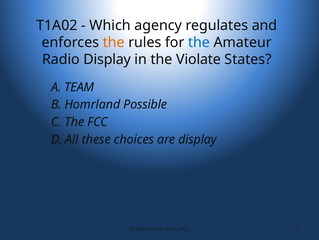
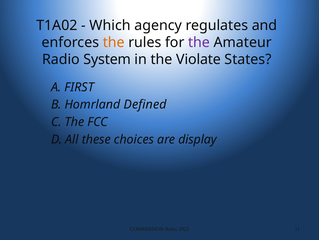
the at (199, 42) colour: blue -> purple
Radio Display: Display -> System
TEAM: TEAM -> FIRST
Possible: Possible -> Defined
